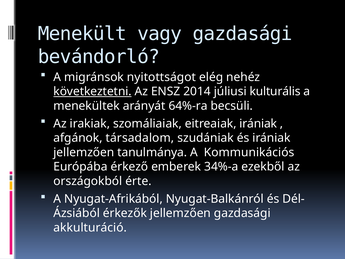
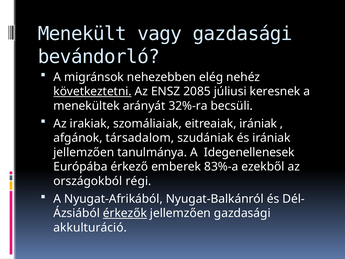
nyitottságot: nyitottságot -> nehezebben
2014: 2014 -> 2085
kulturális: kulturális -> keresnek
64%-ra: 64%-ra -> 32%-ra
Kommunikációs: Kommunikációs -> Idegenellenesek
34%-a: 34%-a -> 83%-a
érte: érte -> régi
érkezők underline: none -> present
